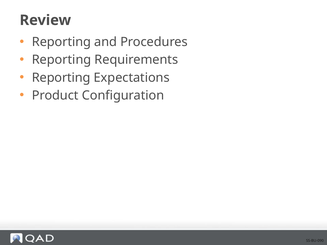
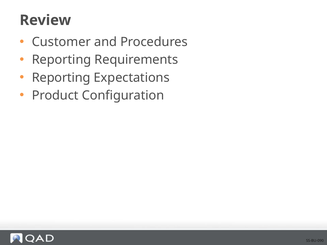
Reporting at (61, 42): Reporting -> Customer
